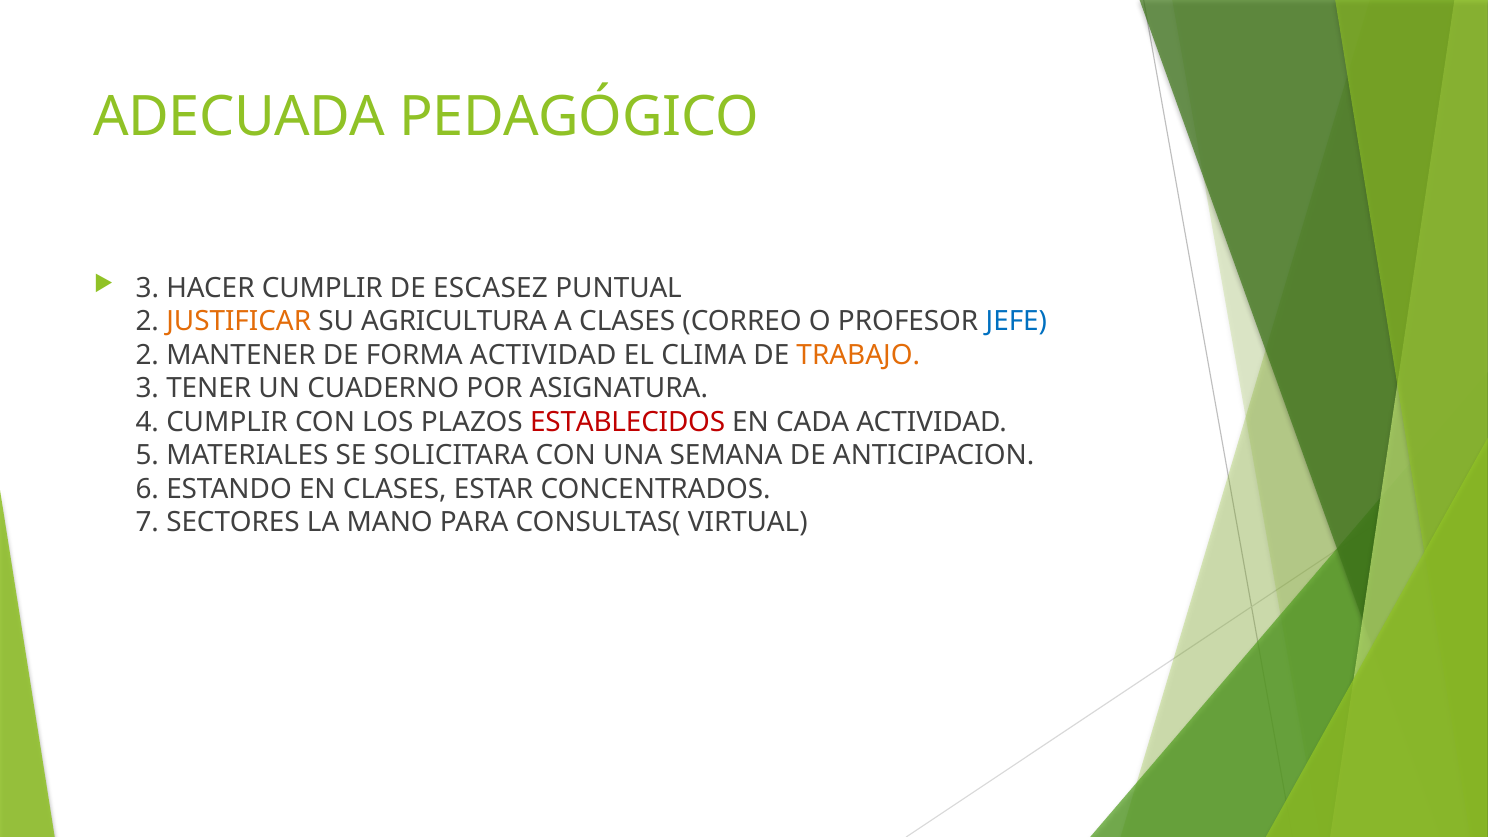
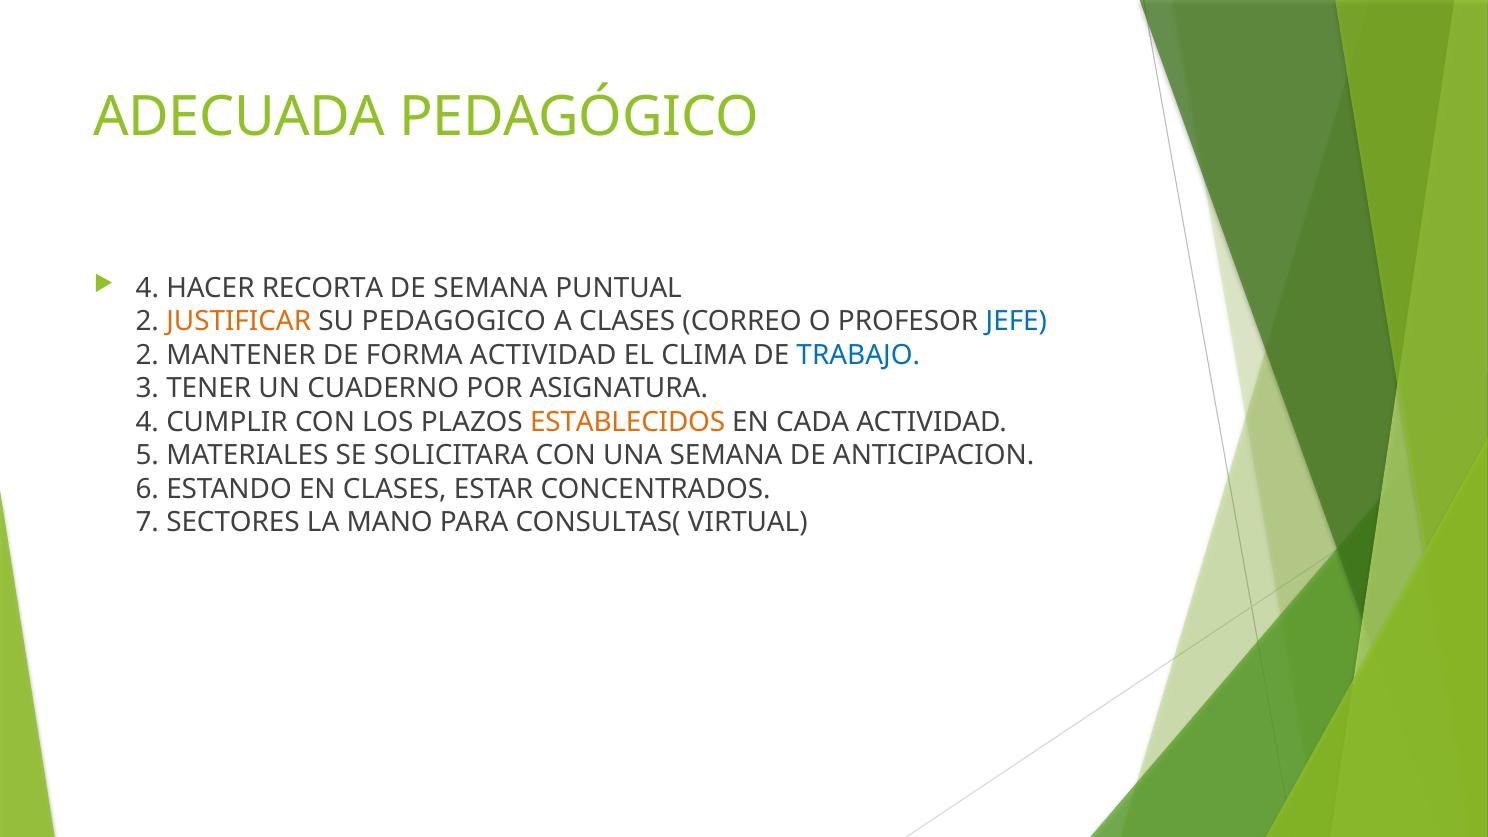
3 at (147, 288): 3 -> 4
HACER CUMPLIR: CUMPLIR -> RECORTA
DE ESCASEZ: ESCASEZ -> SEMANA
AGRICULTURA: AGRICULTURA -> PEDAGOGICO
TRABAJO colour: orange -> blue
ESTABLECIDOS colour: red -> orange
